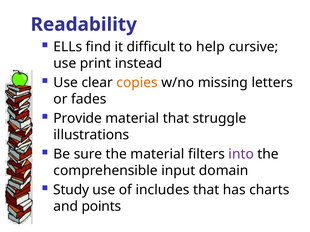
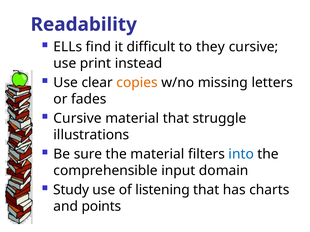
help: help -> they
Provide at (78, 119): Provide -> Cursive
into colour: purple -> blue
includes: includes -> listening
